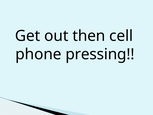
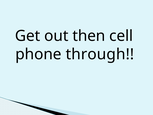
pressing: pressing -> through
